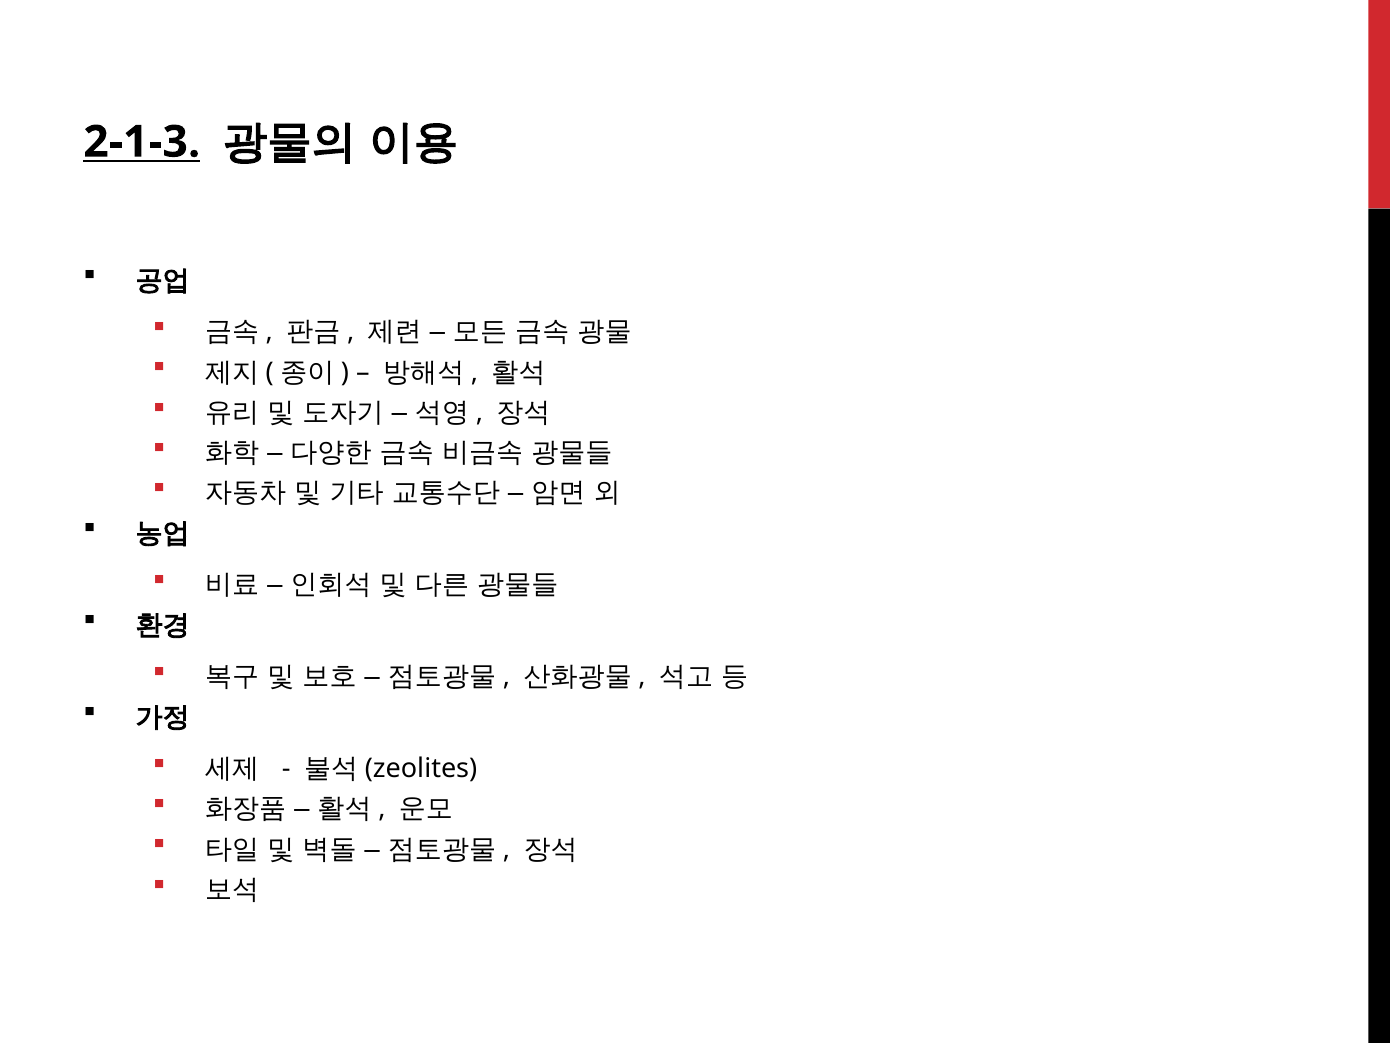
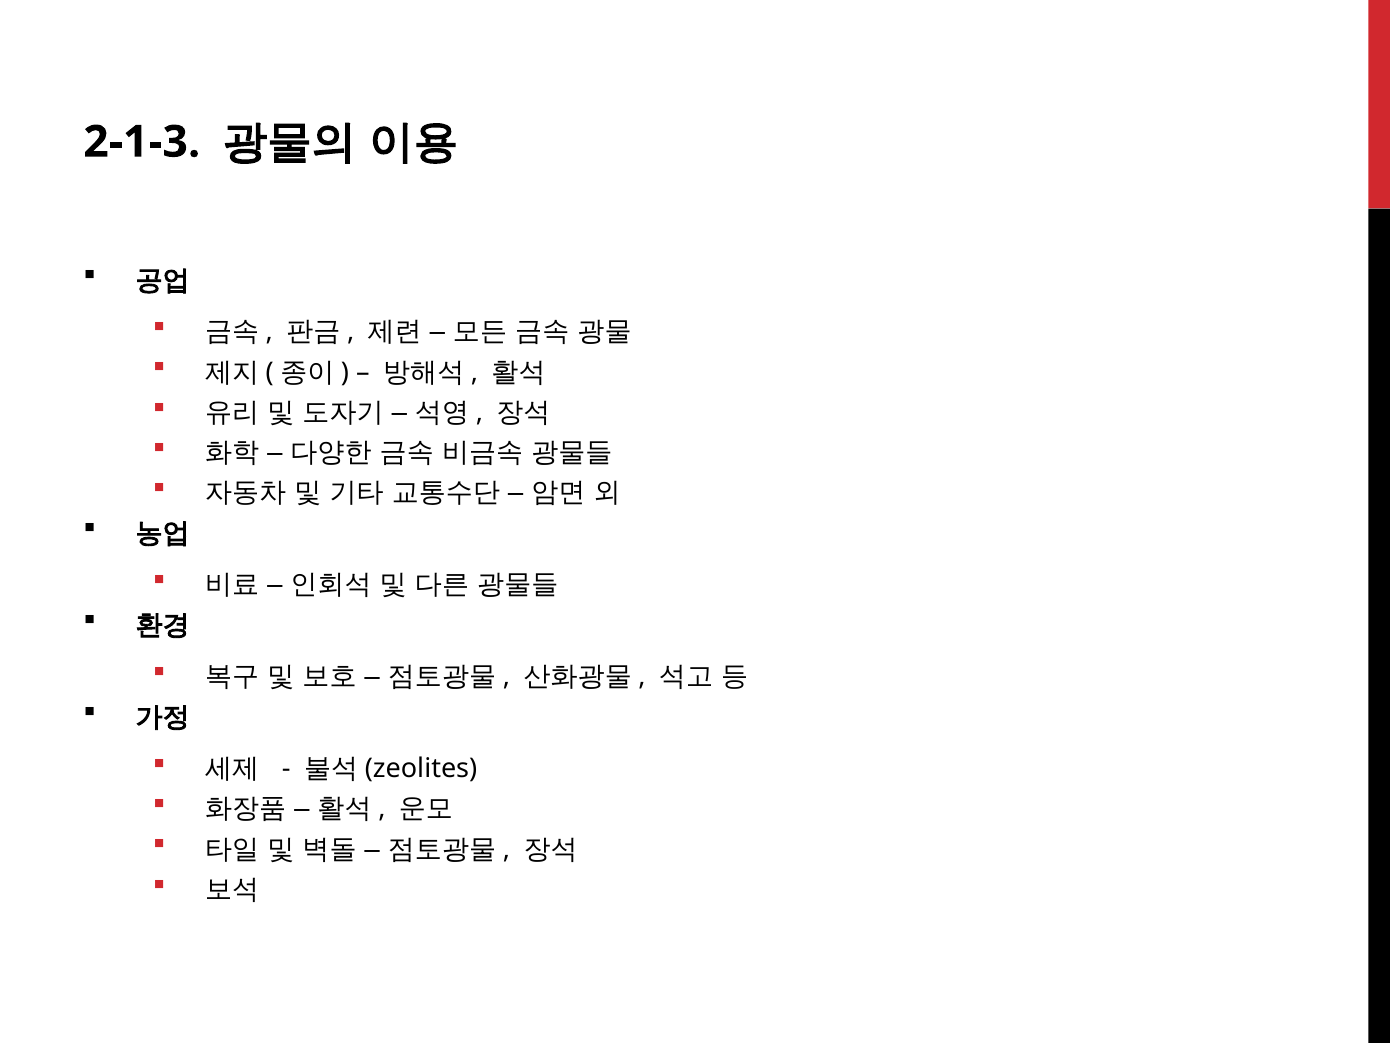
2-1-3 underline: present -> none
